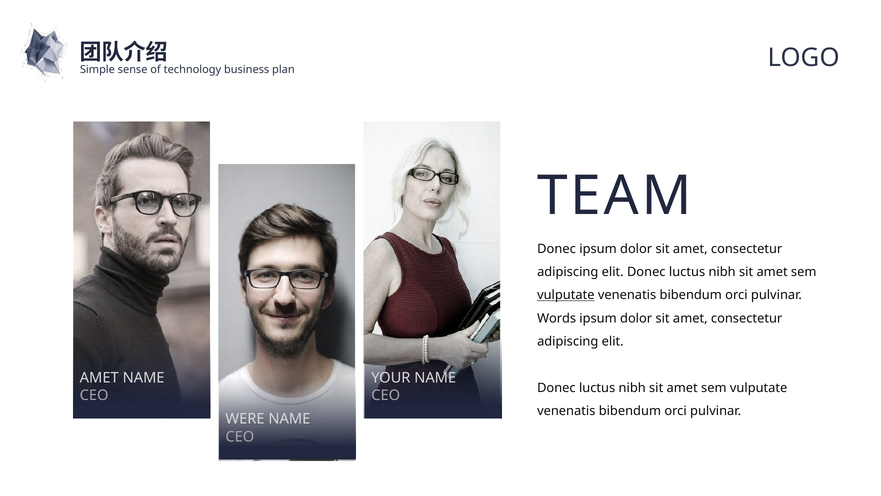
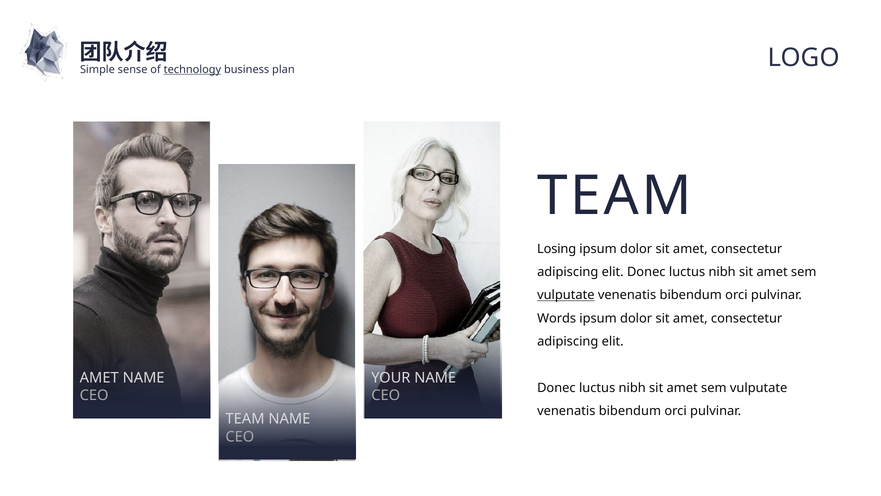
technology underline: none -> present
Donec at (557, 249): Donec -> Losing
WERE at (245, 419): WERE -> TEAM
